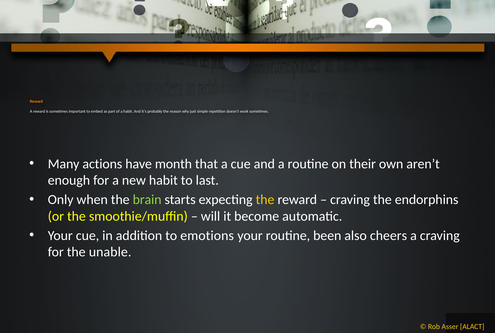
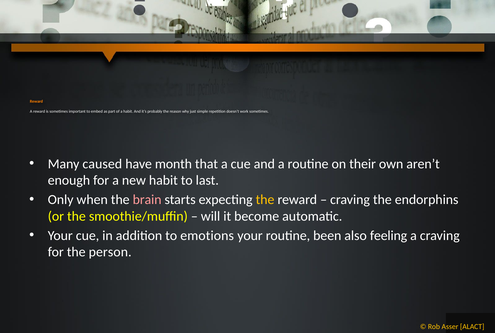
actions: actions -> caused
brain colour: light green -> pink
cheers: cheers -> feeling
unable: unable -> person
